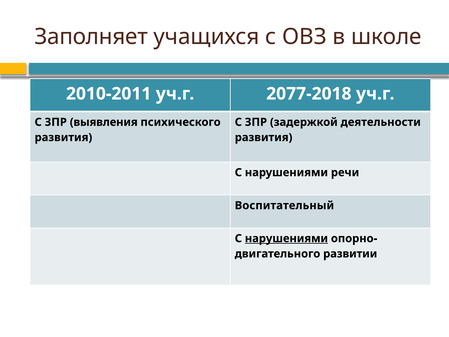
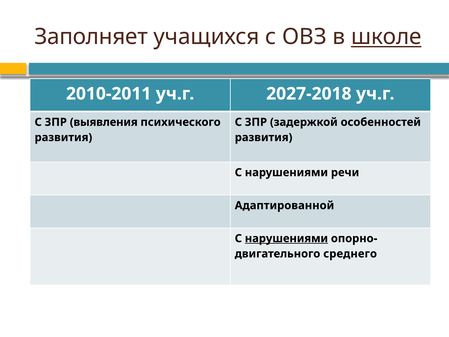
школе underline: none -> present
2077-2018: 2077-2018 -> 2027-2018
деятельности: деятельности -> особенностей
Воспитательный: Воспитательный -> Адаптированной
развитии: развитии -> среднего
